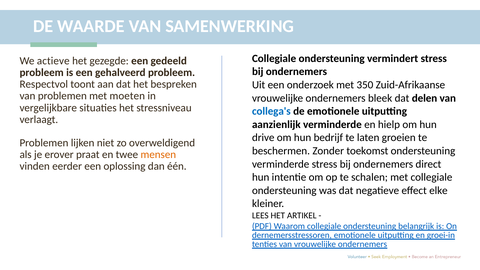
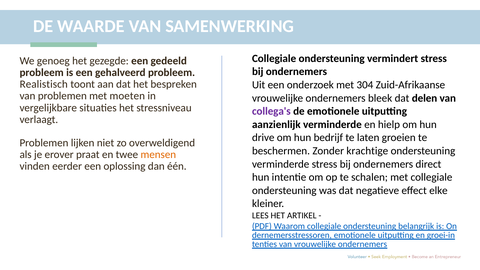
actieve: actieve -> genoeg
Respectvol: Respectvol -> Realistisch
350: 350 -> 304
collega's colour: blue -> purple
toekomst: toekomst -> krachtige
